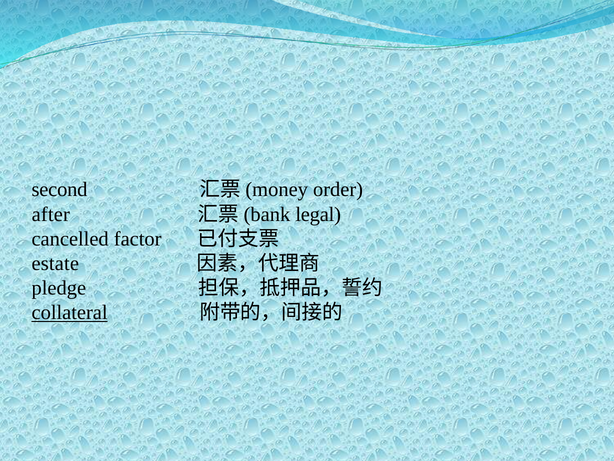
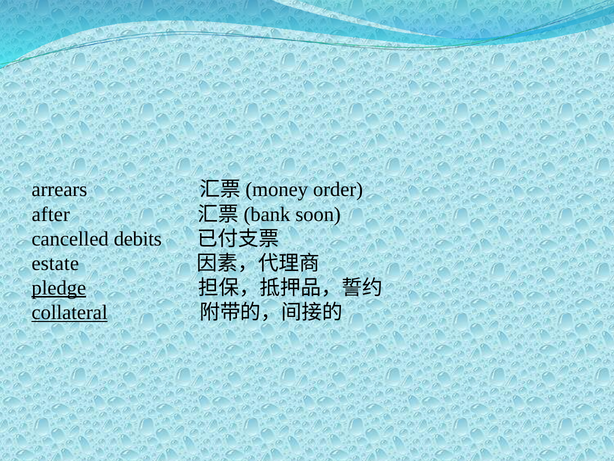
second: second -> arrears
legal: legal -> soon
factor: factor -> debits
pledge underline: none -> present
